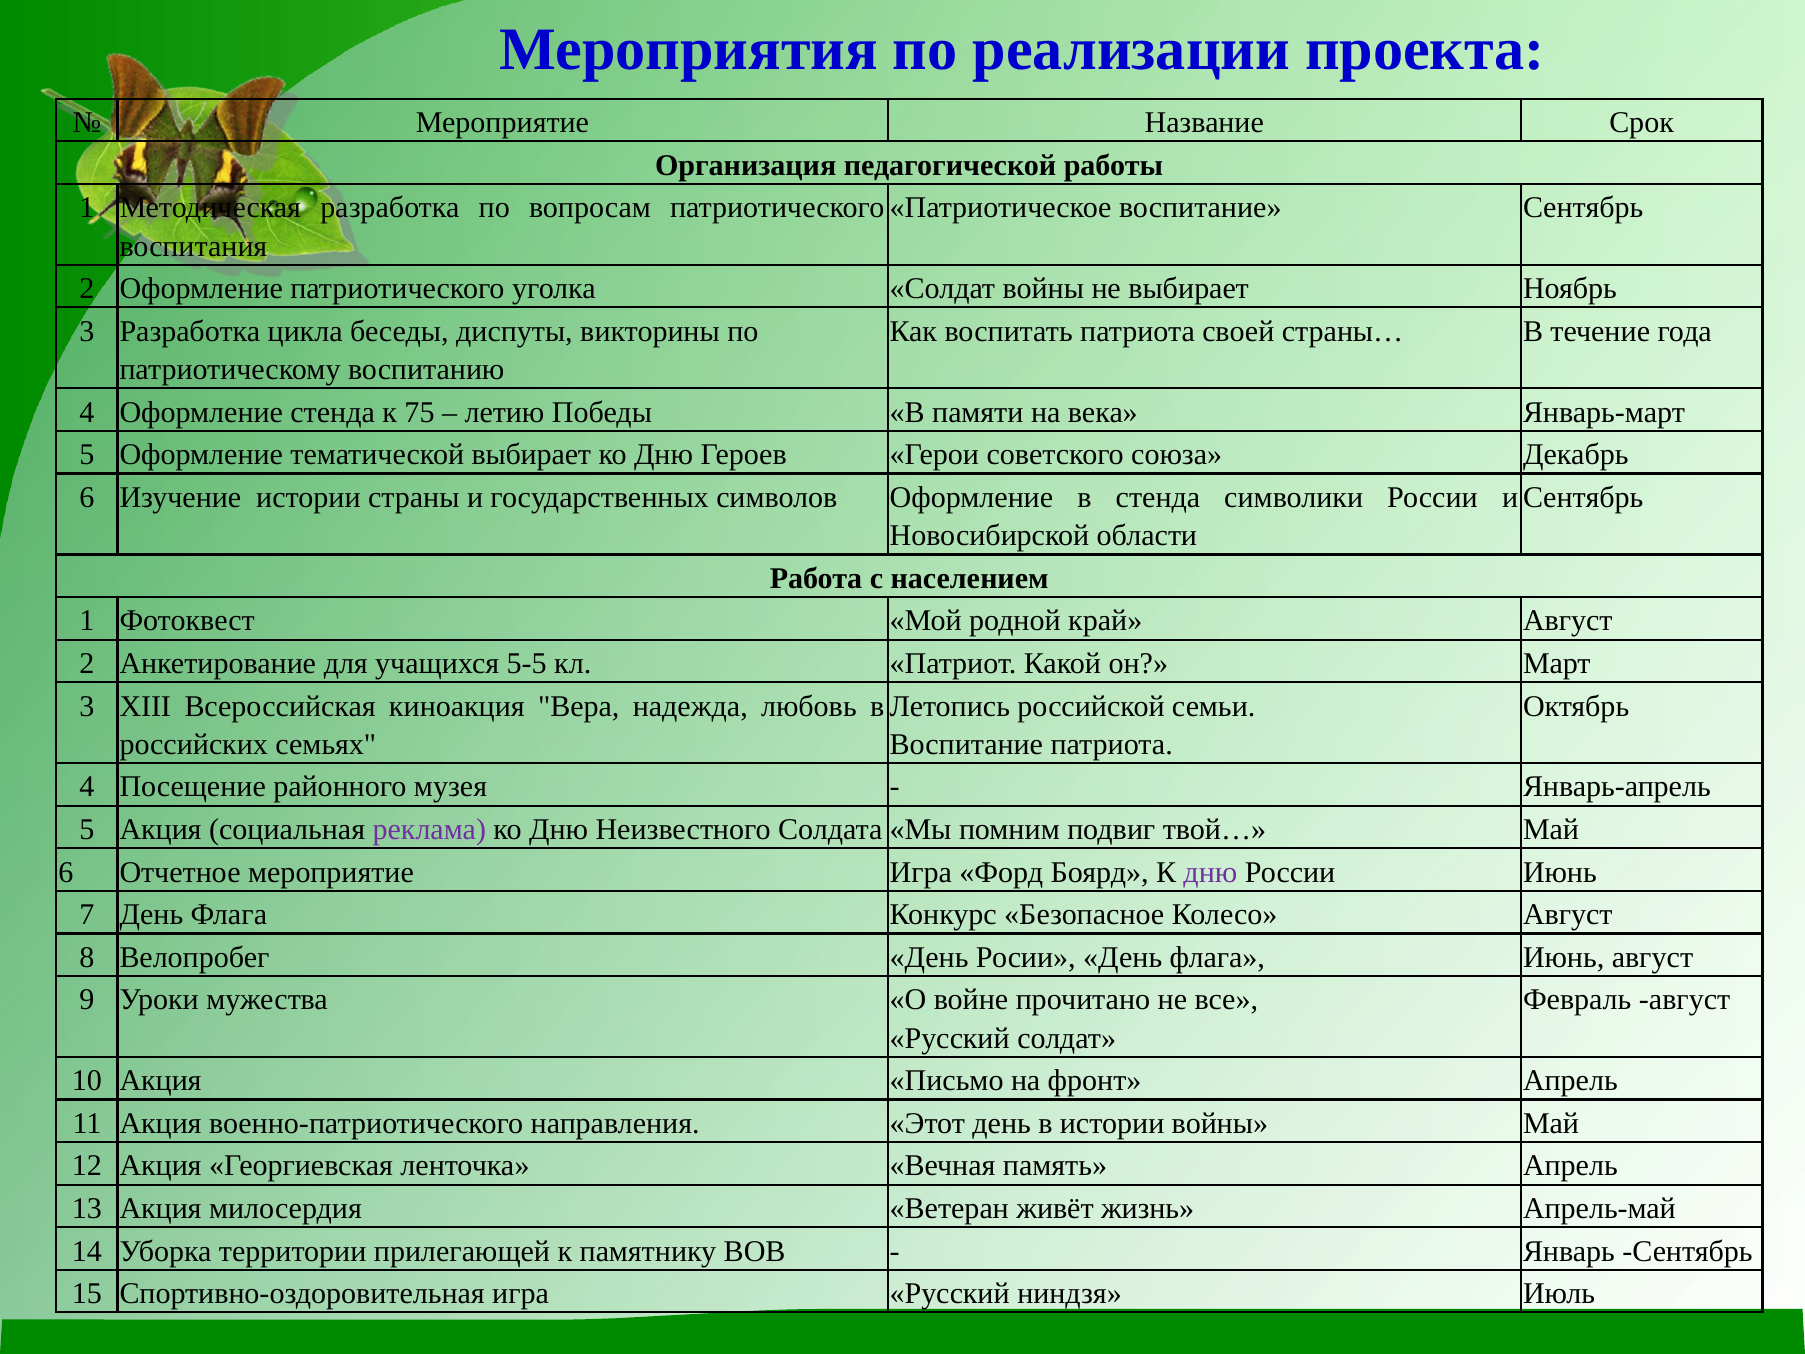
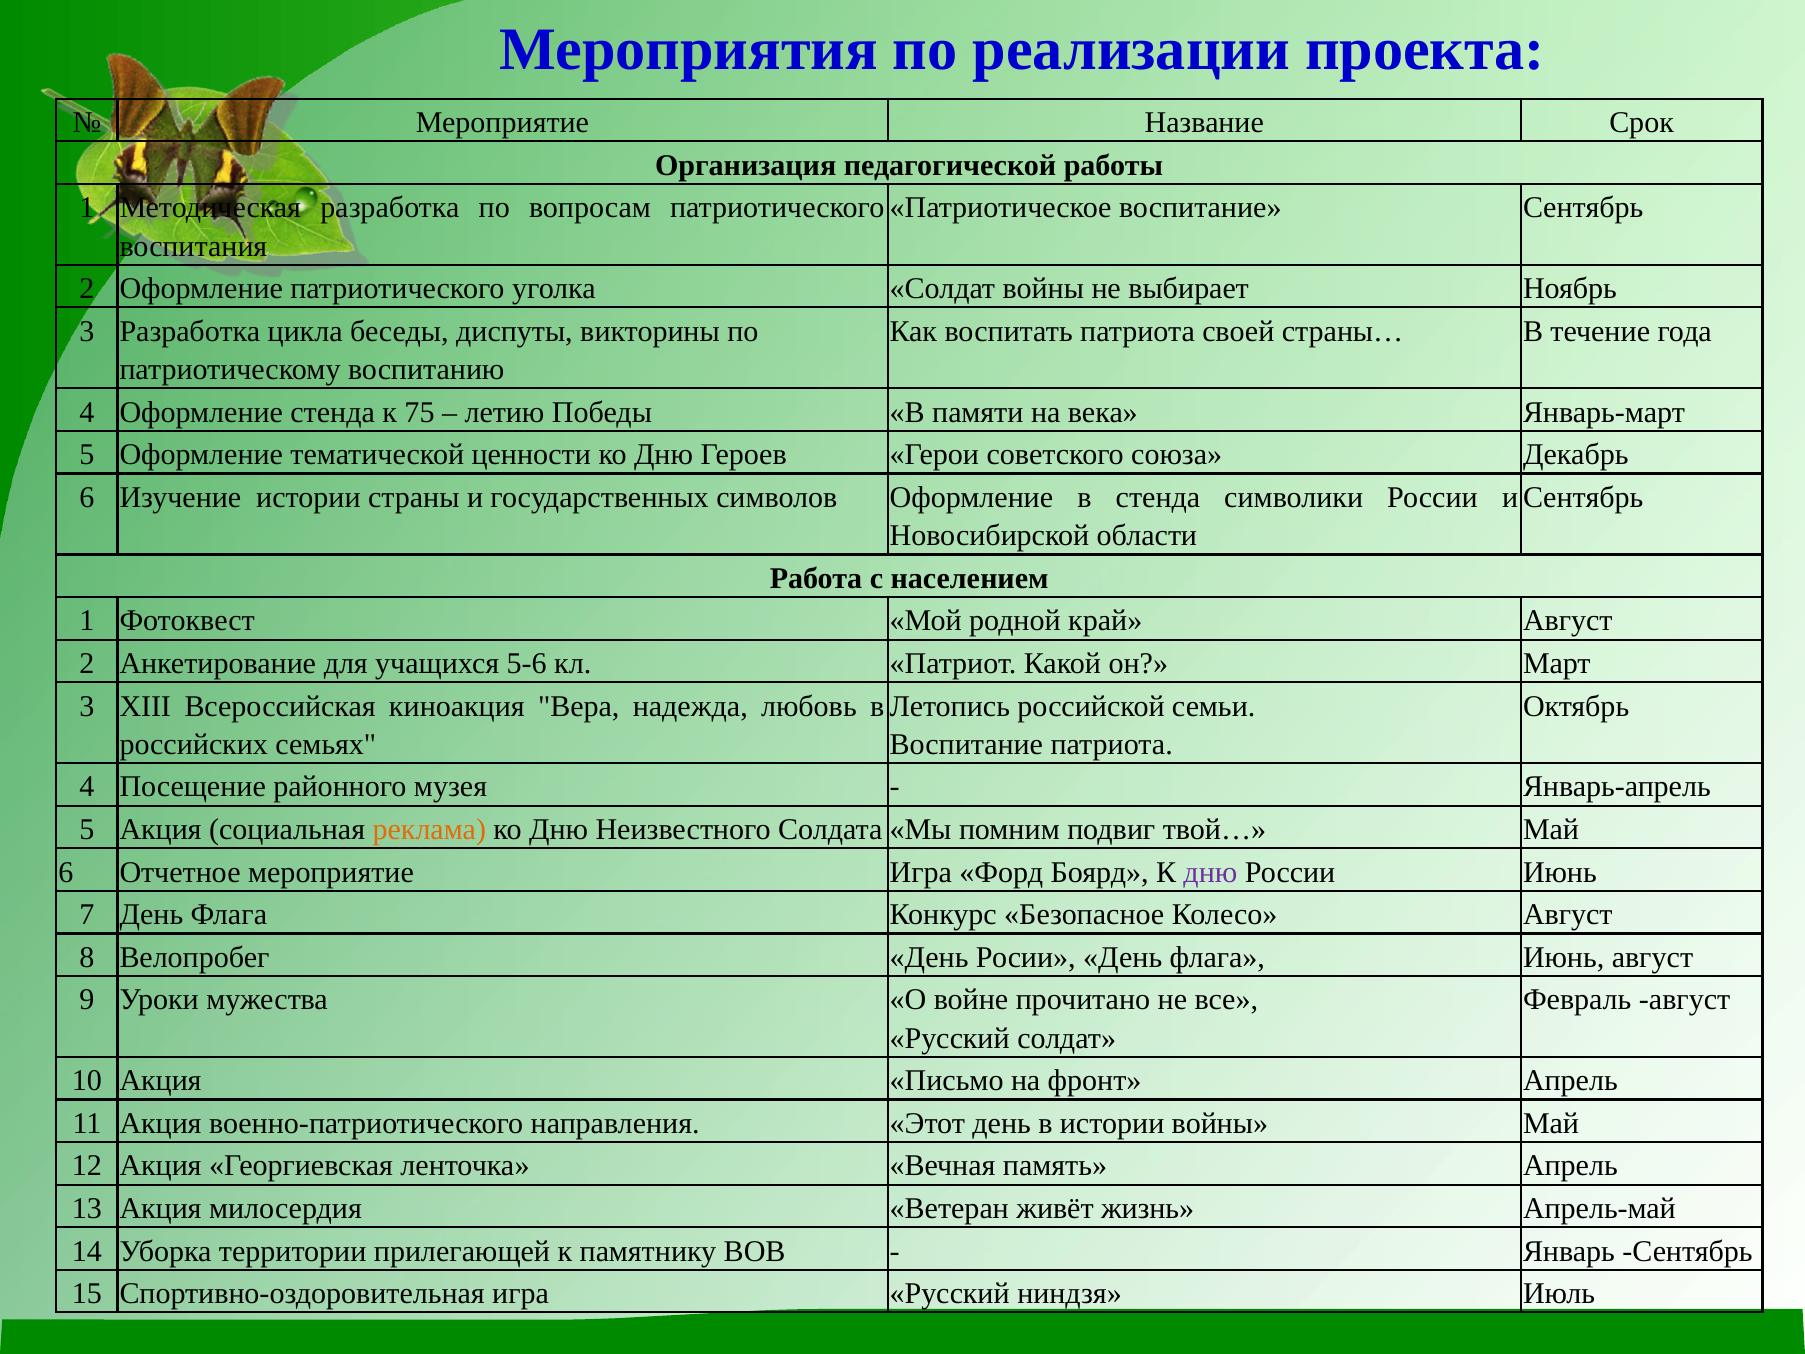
тематической выбирает: выбирает -> ценности
5-5: 5-5 -> 5-6
реклама colour: purple -> orange
